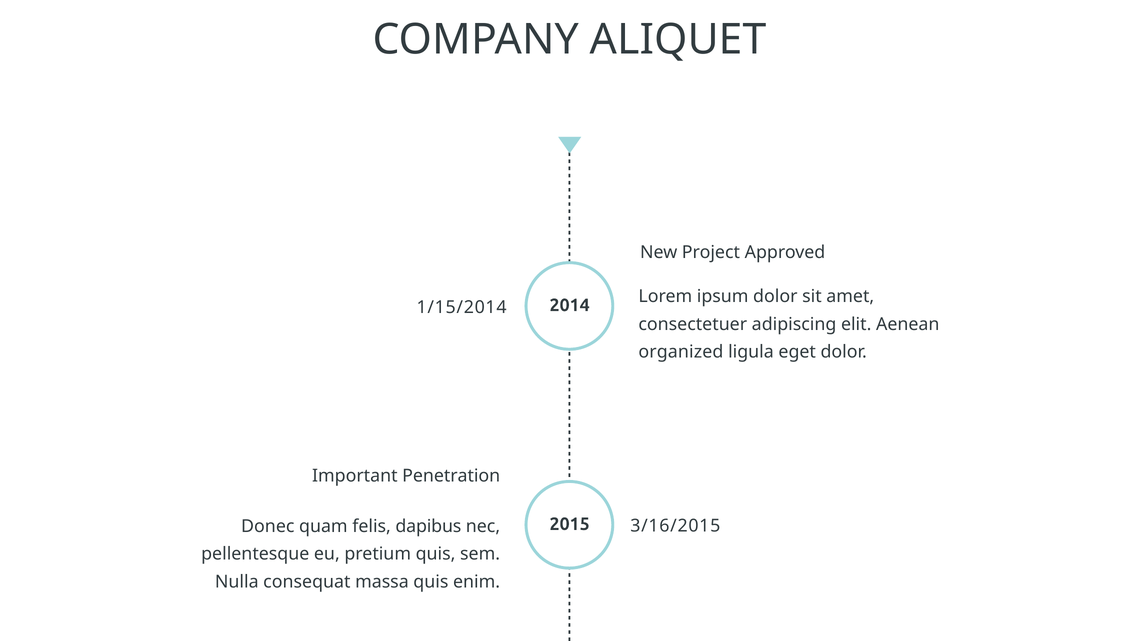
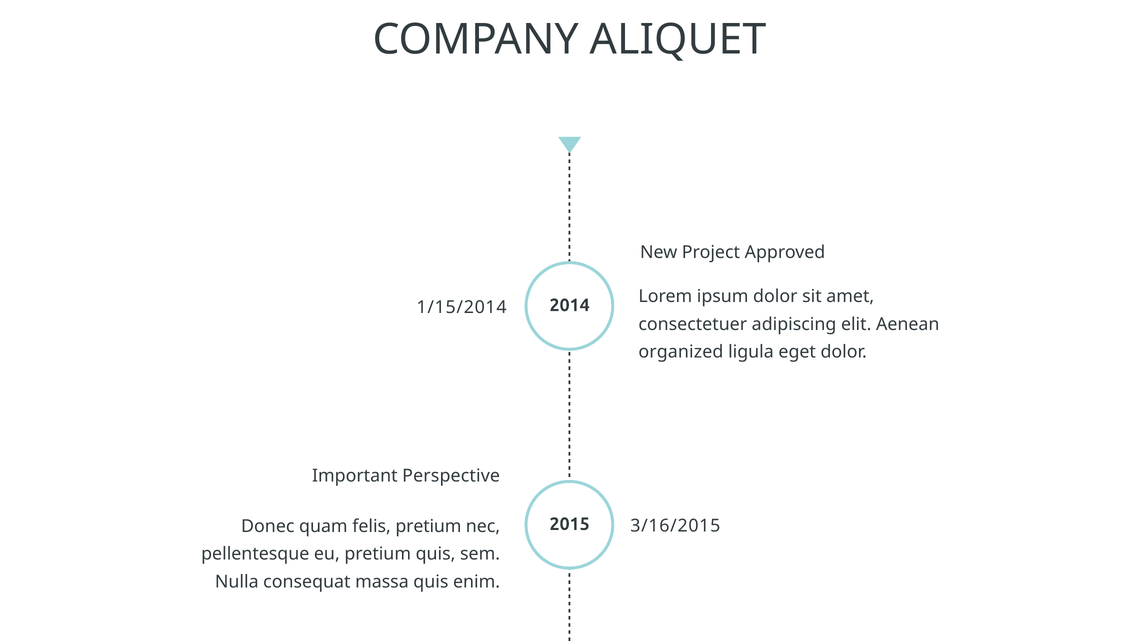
Penetration: Penetration -> Perspective
felis dapibus: dapibus -> pretium
